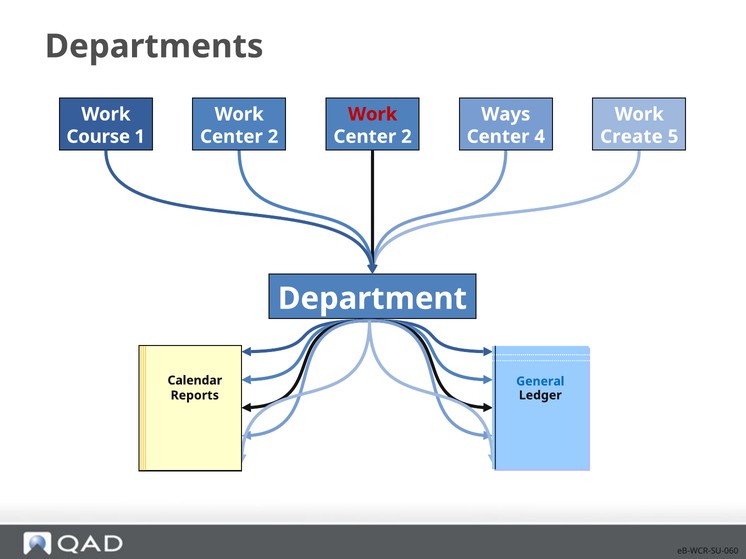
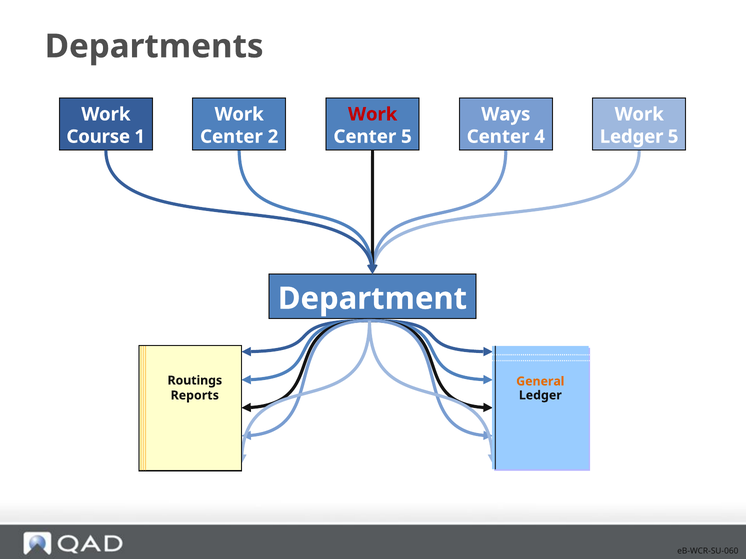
2 at (406, 137): 2 -> 5
Create at (631, 137): Create -> Ledger
Calendar: Calendar -> Routings
General colour: blue -> orange
